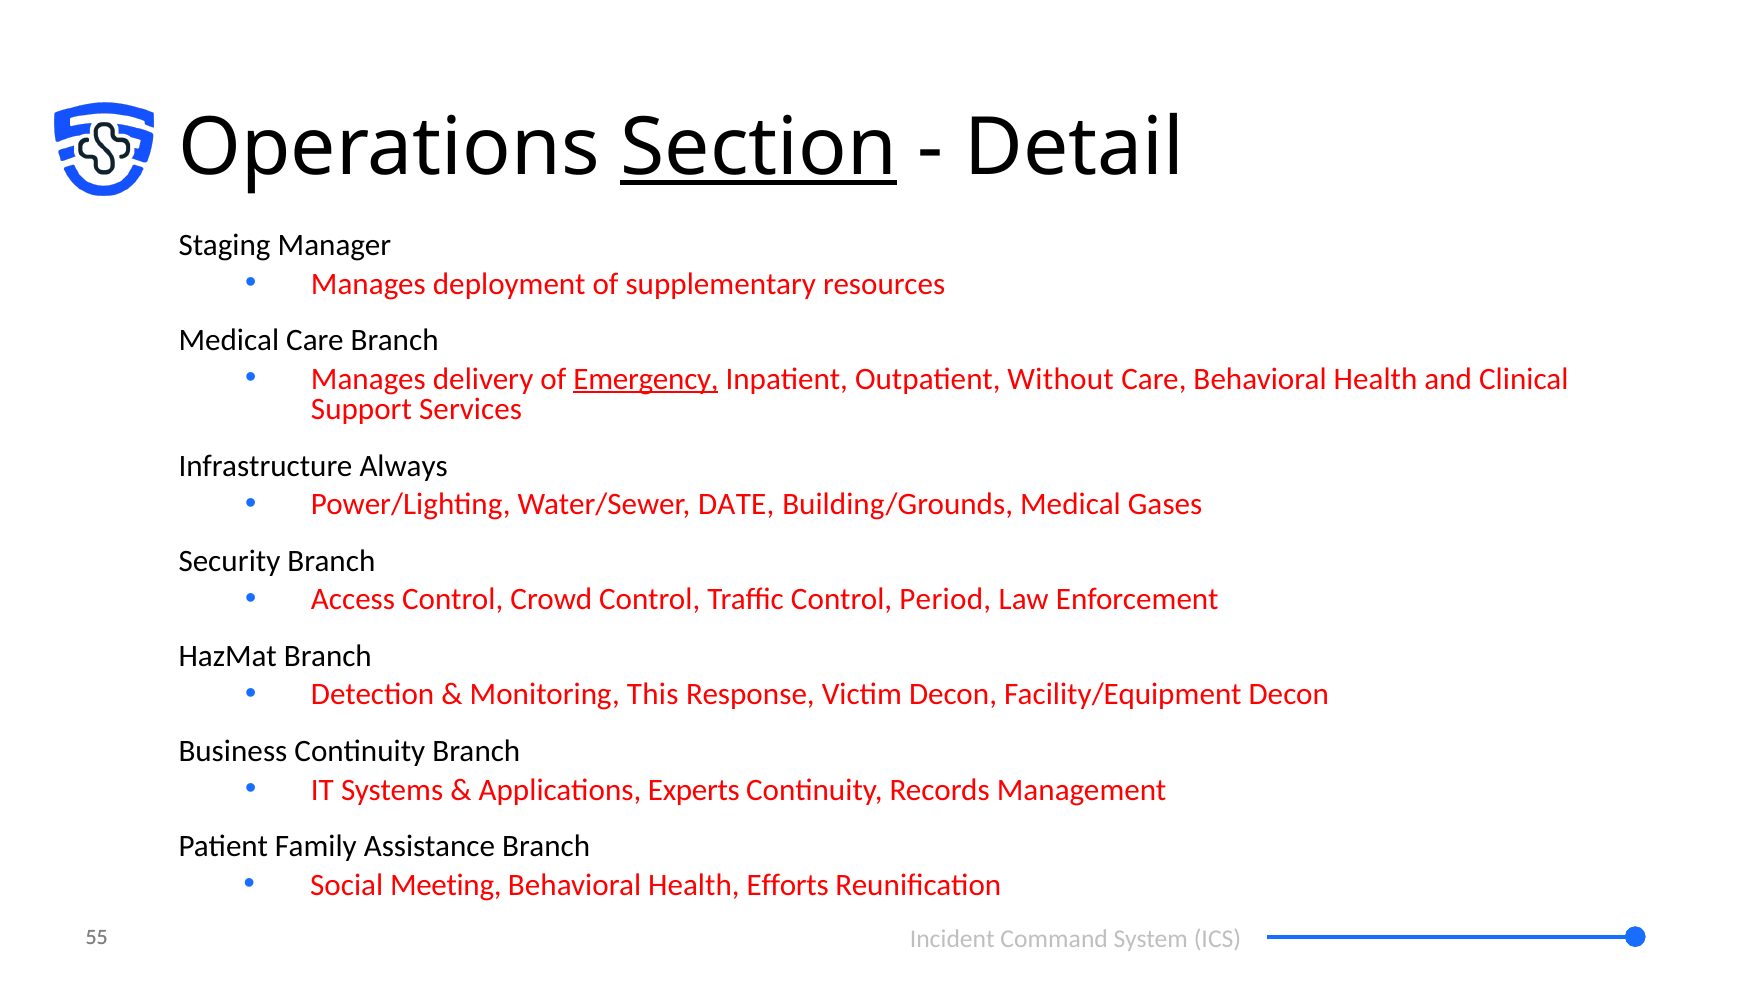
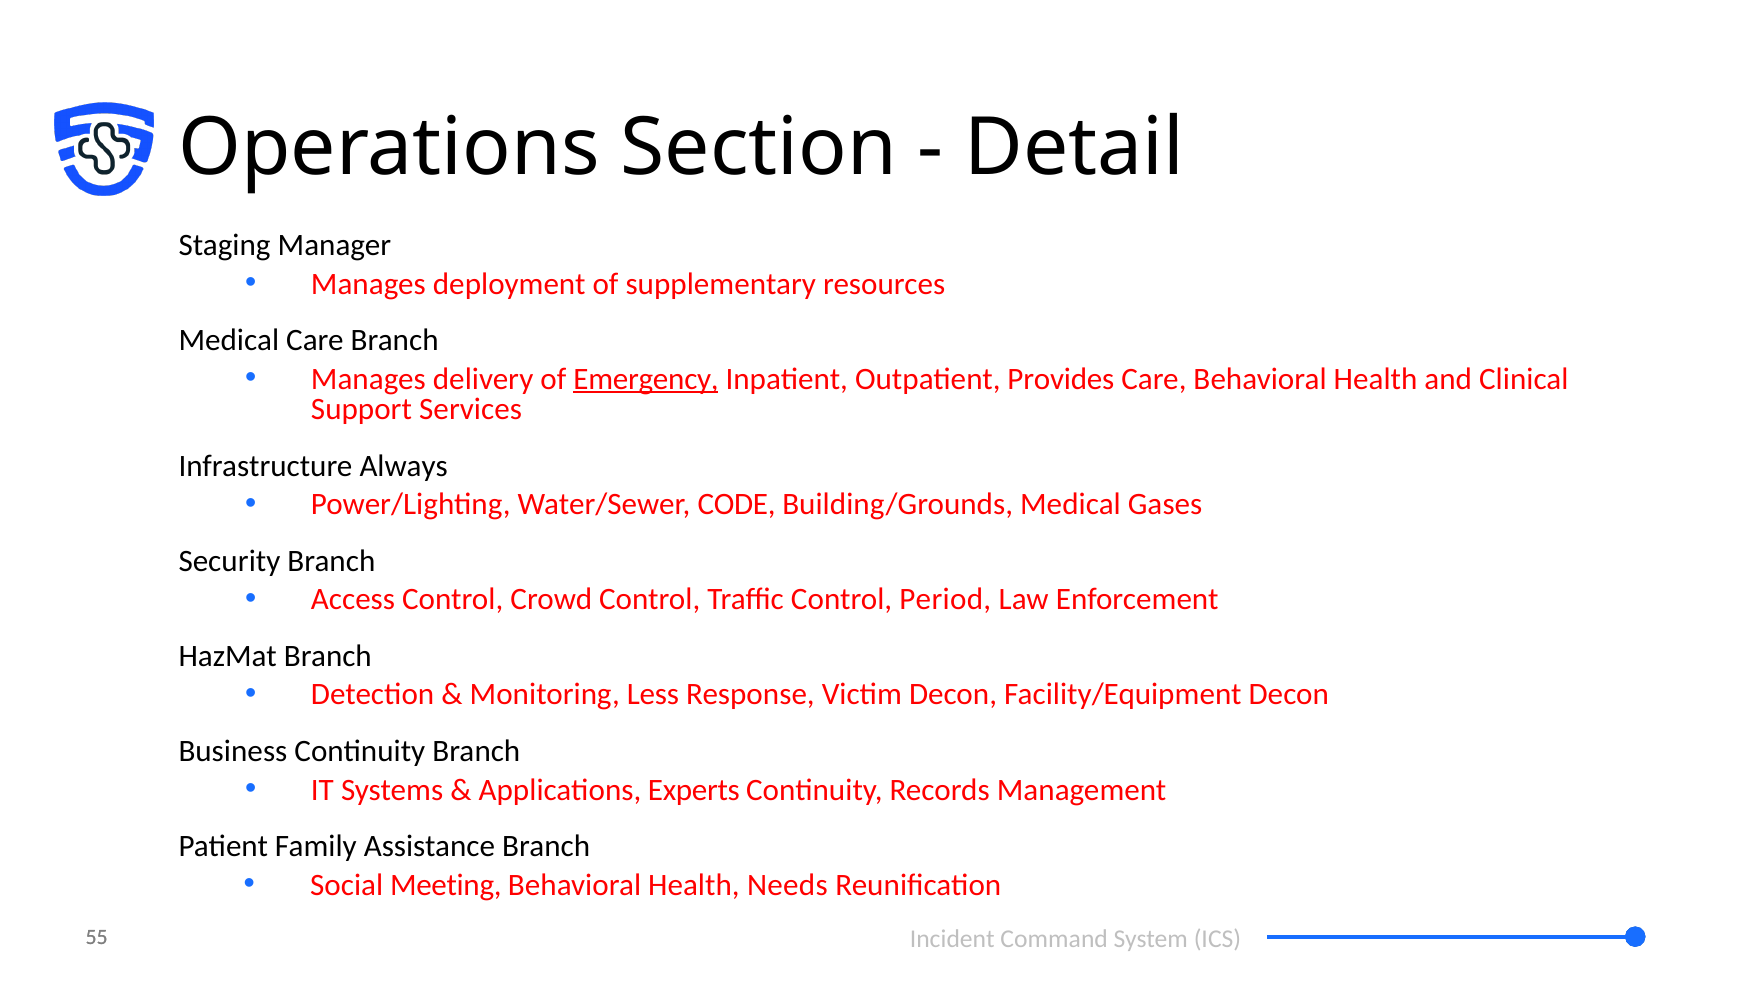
Section underline: present -> none
Without: Without -> Provides
DATE: DATE -> CODE
This: This -> Less
Efforts: Efforts -> Needs
